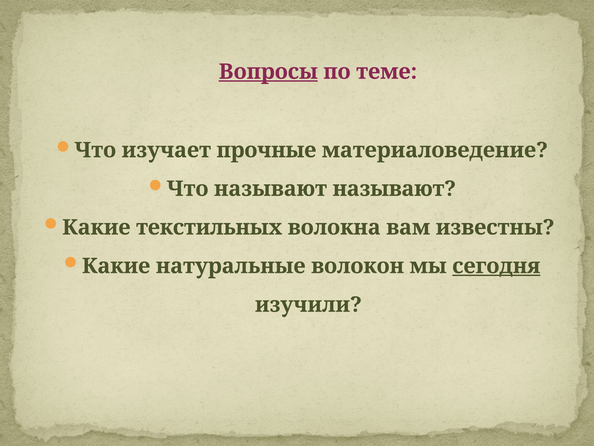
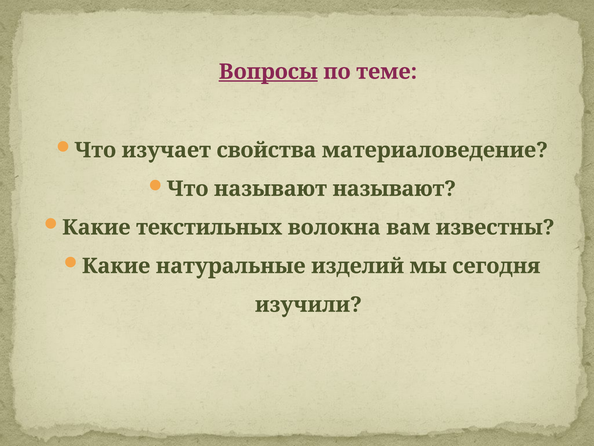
прочные: прочные -> свойства
волокон: волокон -> изделий
сегодня underline: present -> none
